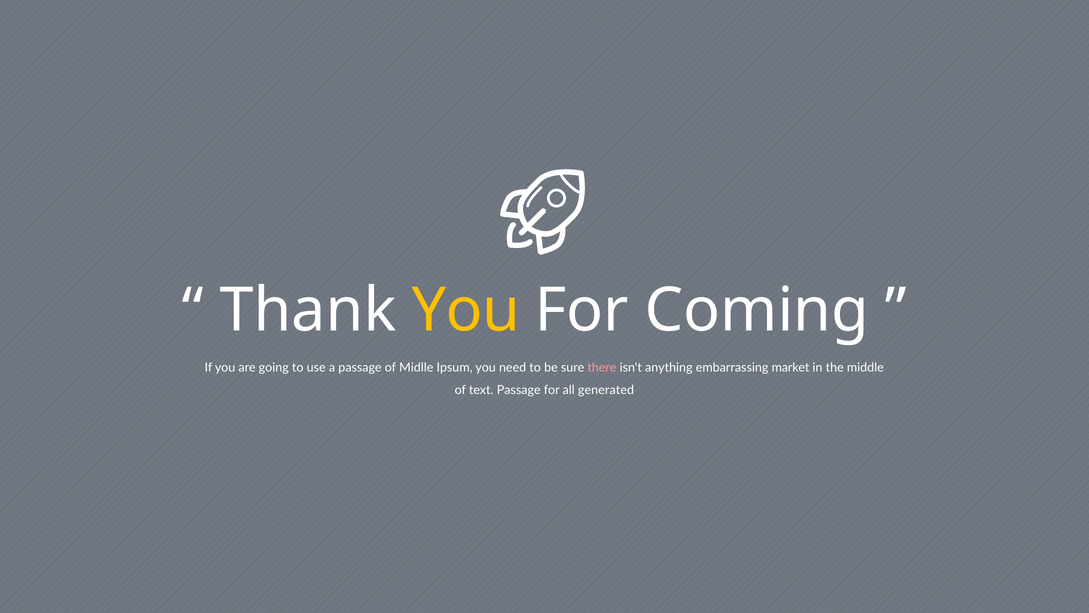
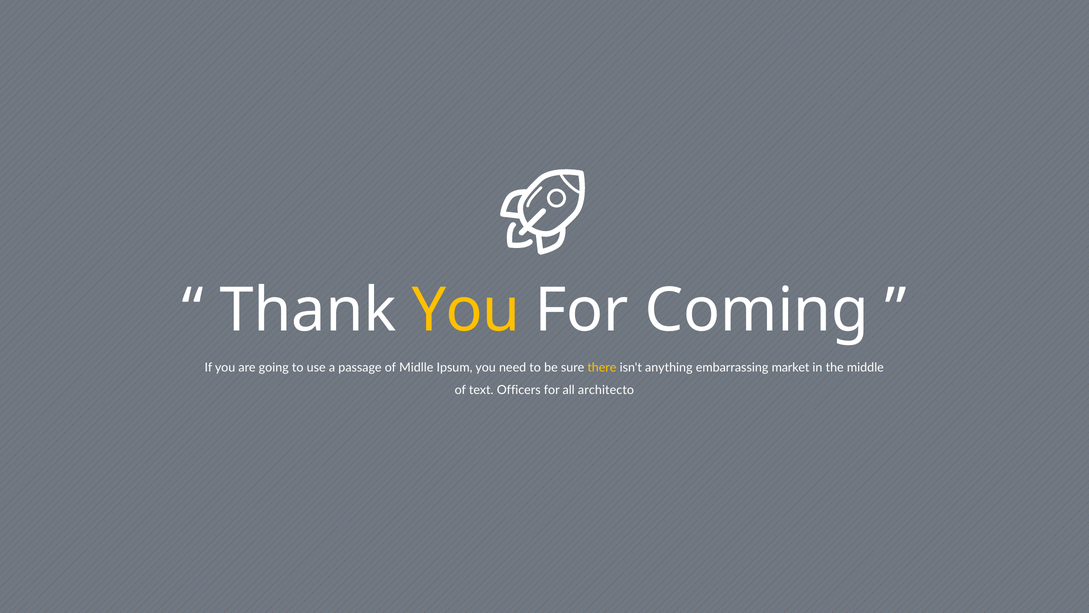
there colour: pink -> yellow
text Passage: Passage -> Officers
generated: generated -> architecto
